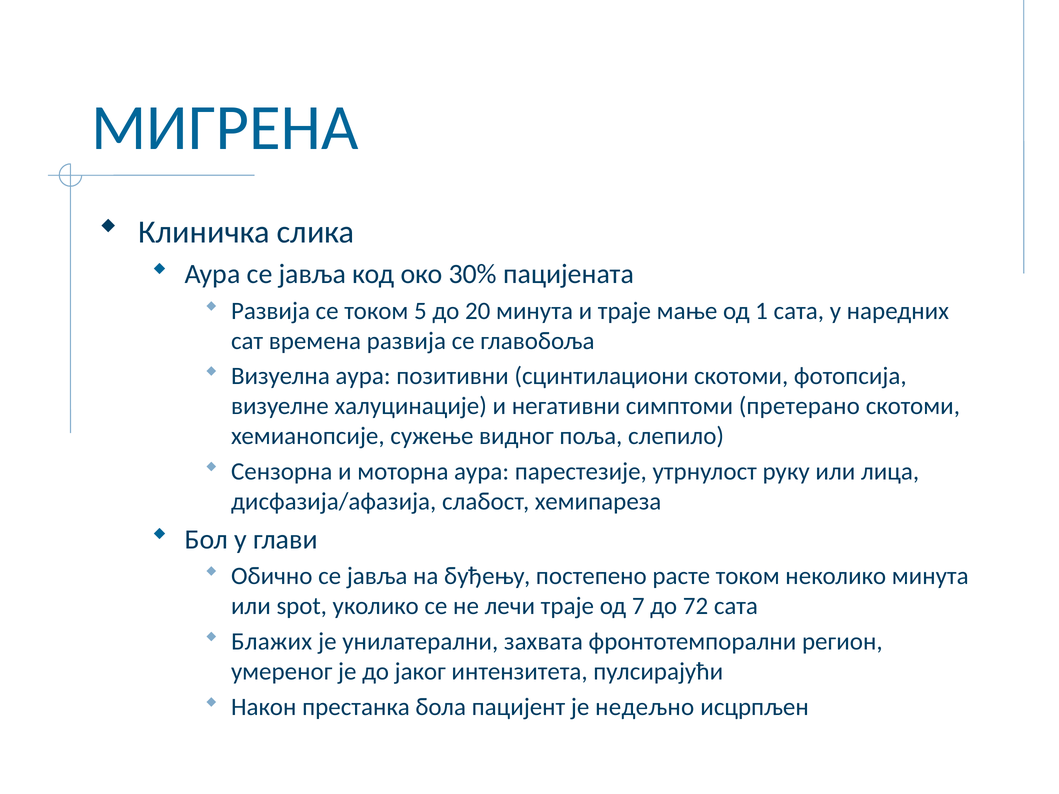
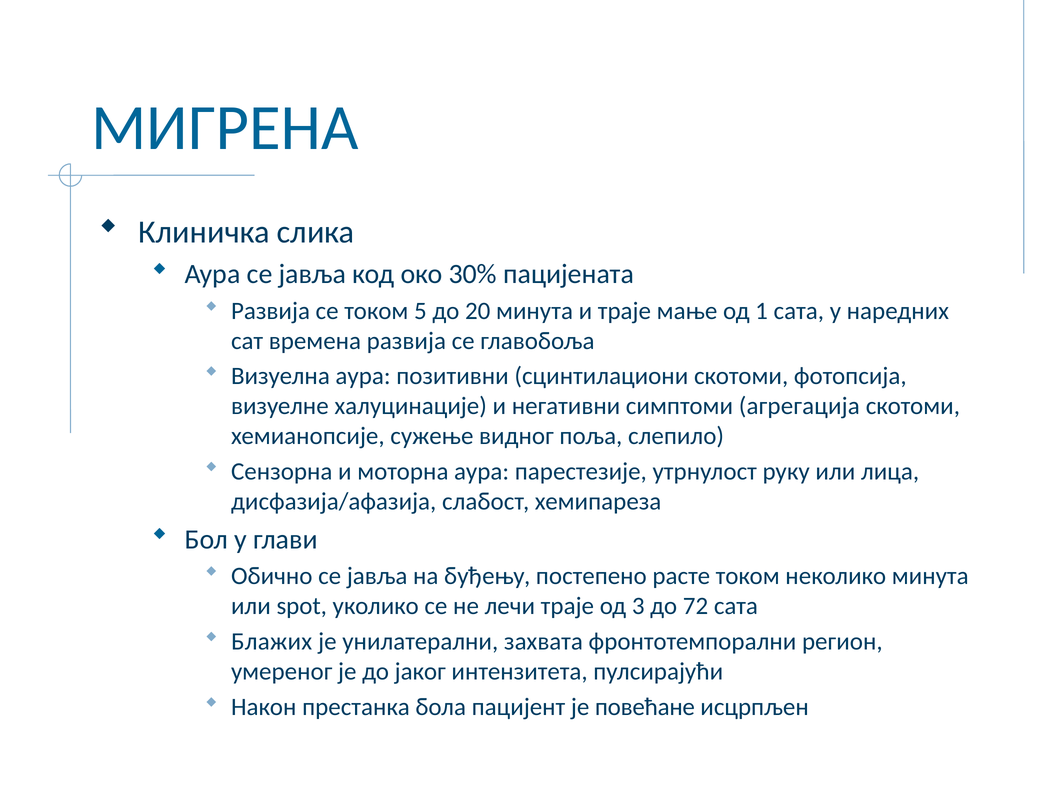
претерано: претерано -> агрегација
7: 7 -> 3
недељно: недељно -> повећане
